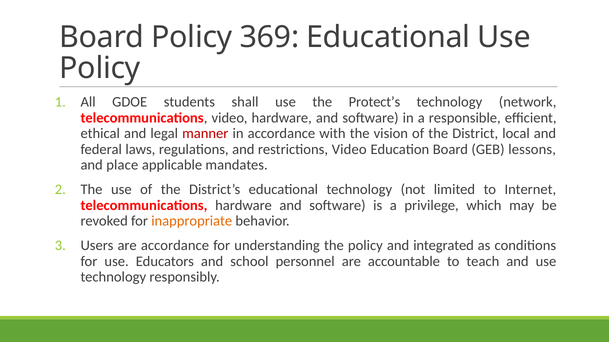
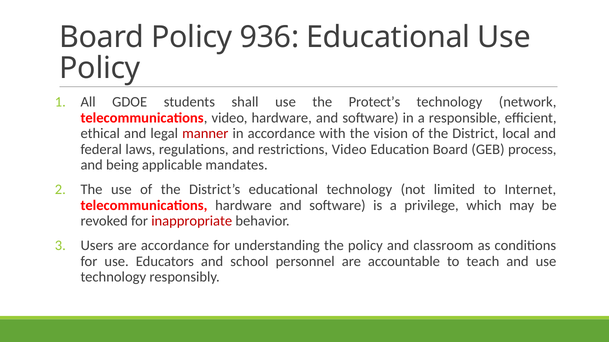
369: 369 -> 936
lessons: lessons -> process
place: place -> being
inappropriate colour: orange -> red
integrated: integrated -> classroom
